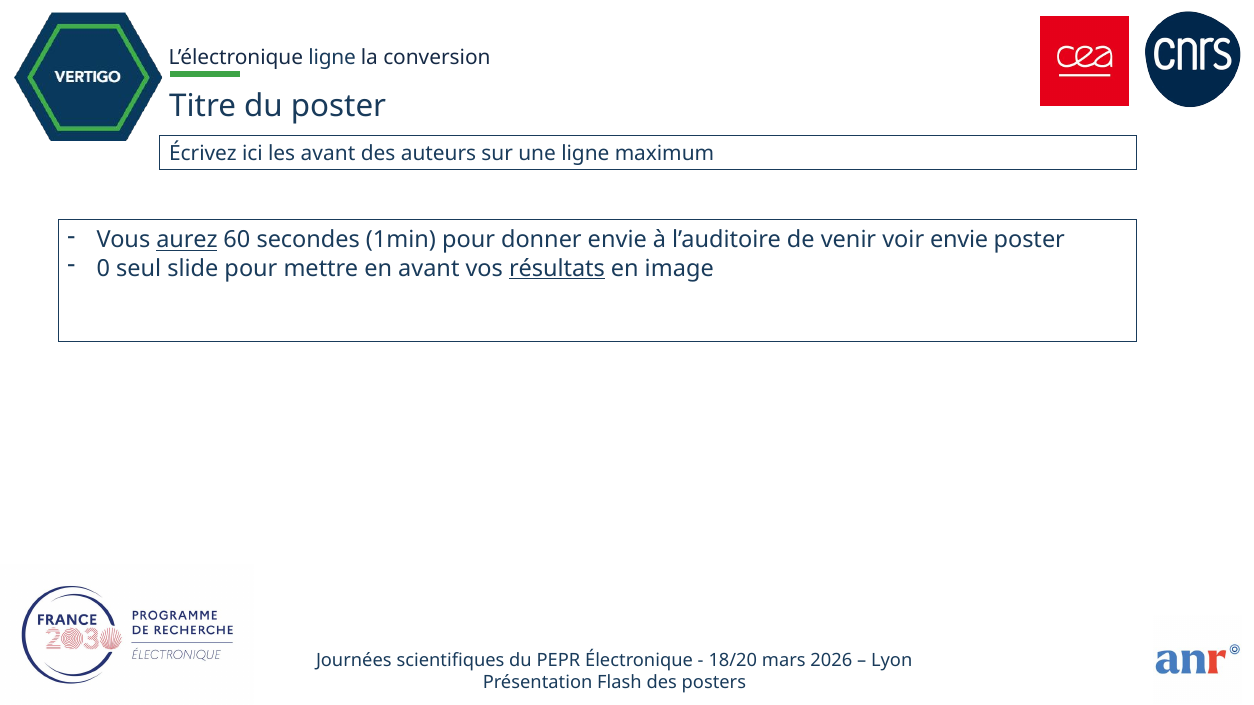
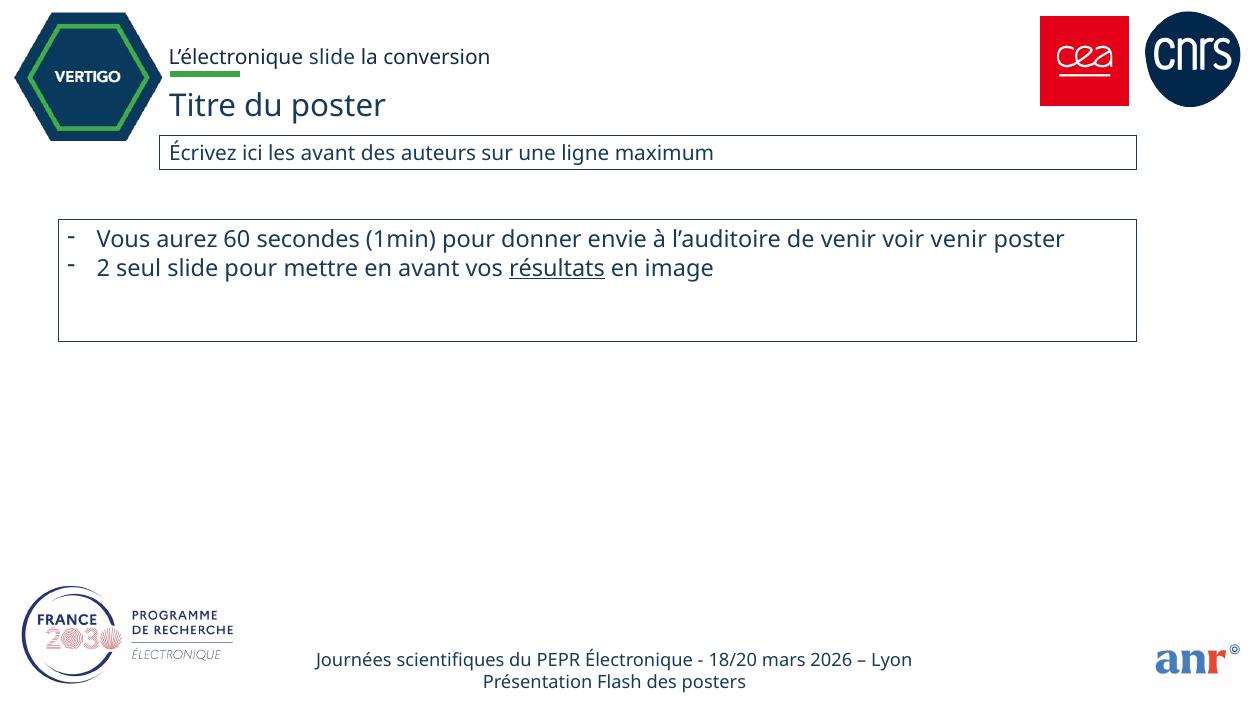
ligne at (332, 57): ligne -> slide
aurez underline: present -> none
voir envie: envie -> venir
0: 0 -> 2
